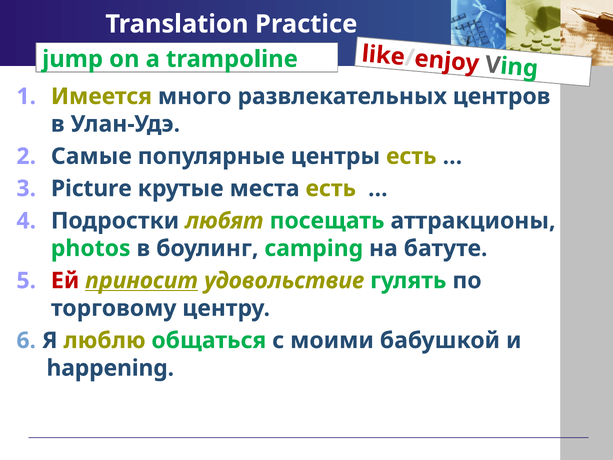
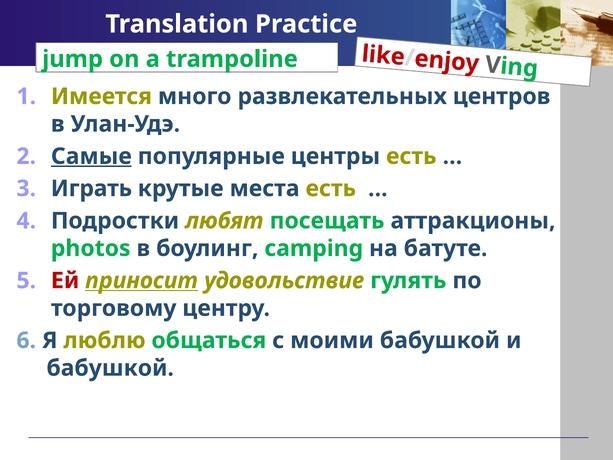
Самые underline: none -> present
Picture: Picture -> Играть
happening at (110, 368): happening -> бабушкой
